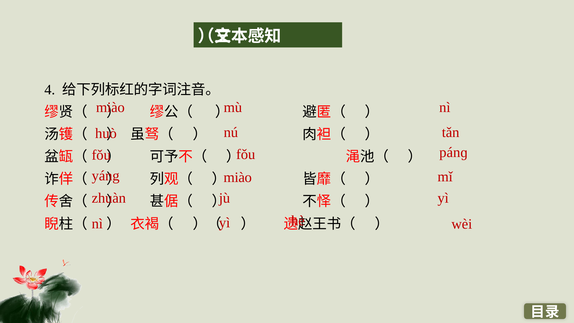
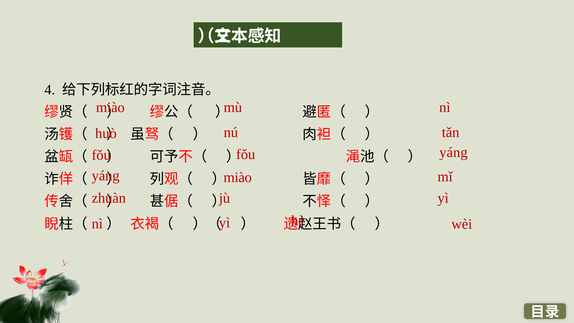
fǒu pánɡ: pánɡ -> yáng
